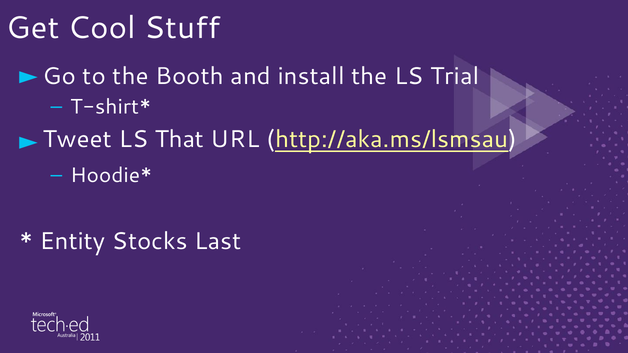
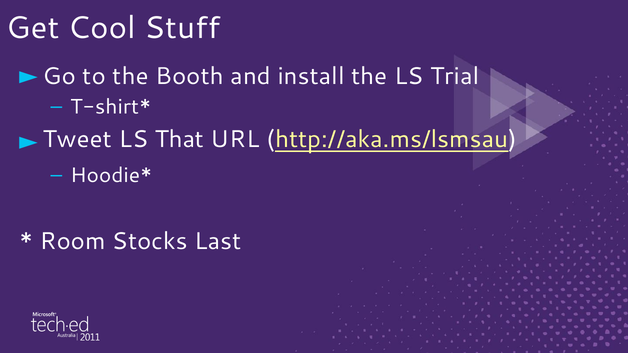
Entity: Entity -> Room
